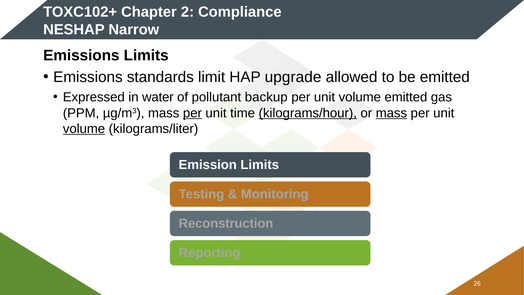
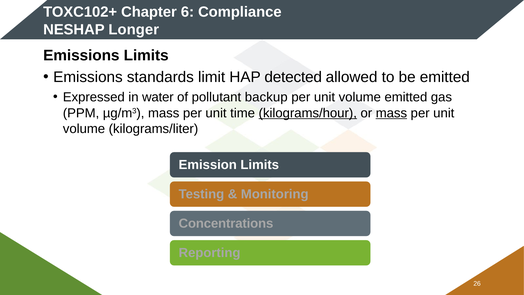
2: 2 -> 6
Narrow: Narrow -> Longer
upgrade: upgrade -> detected
per at (192, 113) underline: present -> none
volume at (84, 129) underline: present -> none
Reconstruction: Reconstruction -> Concentrations
